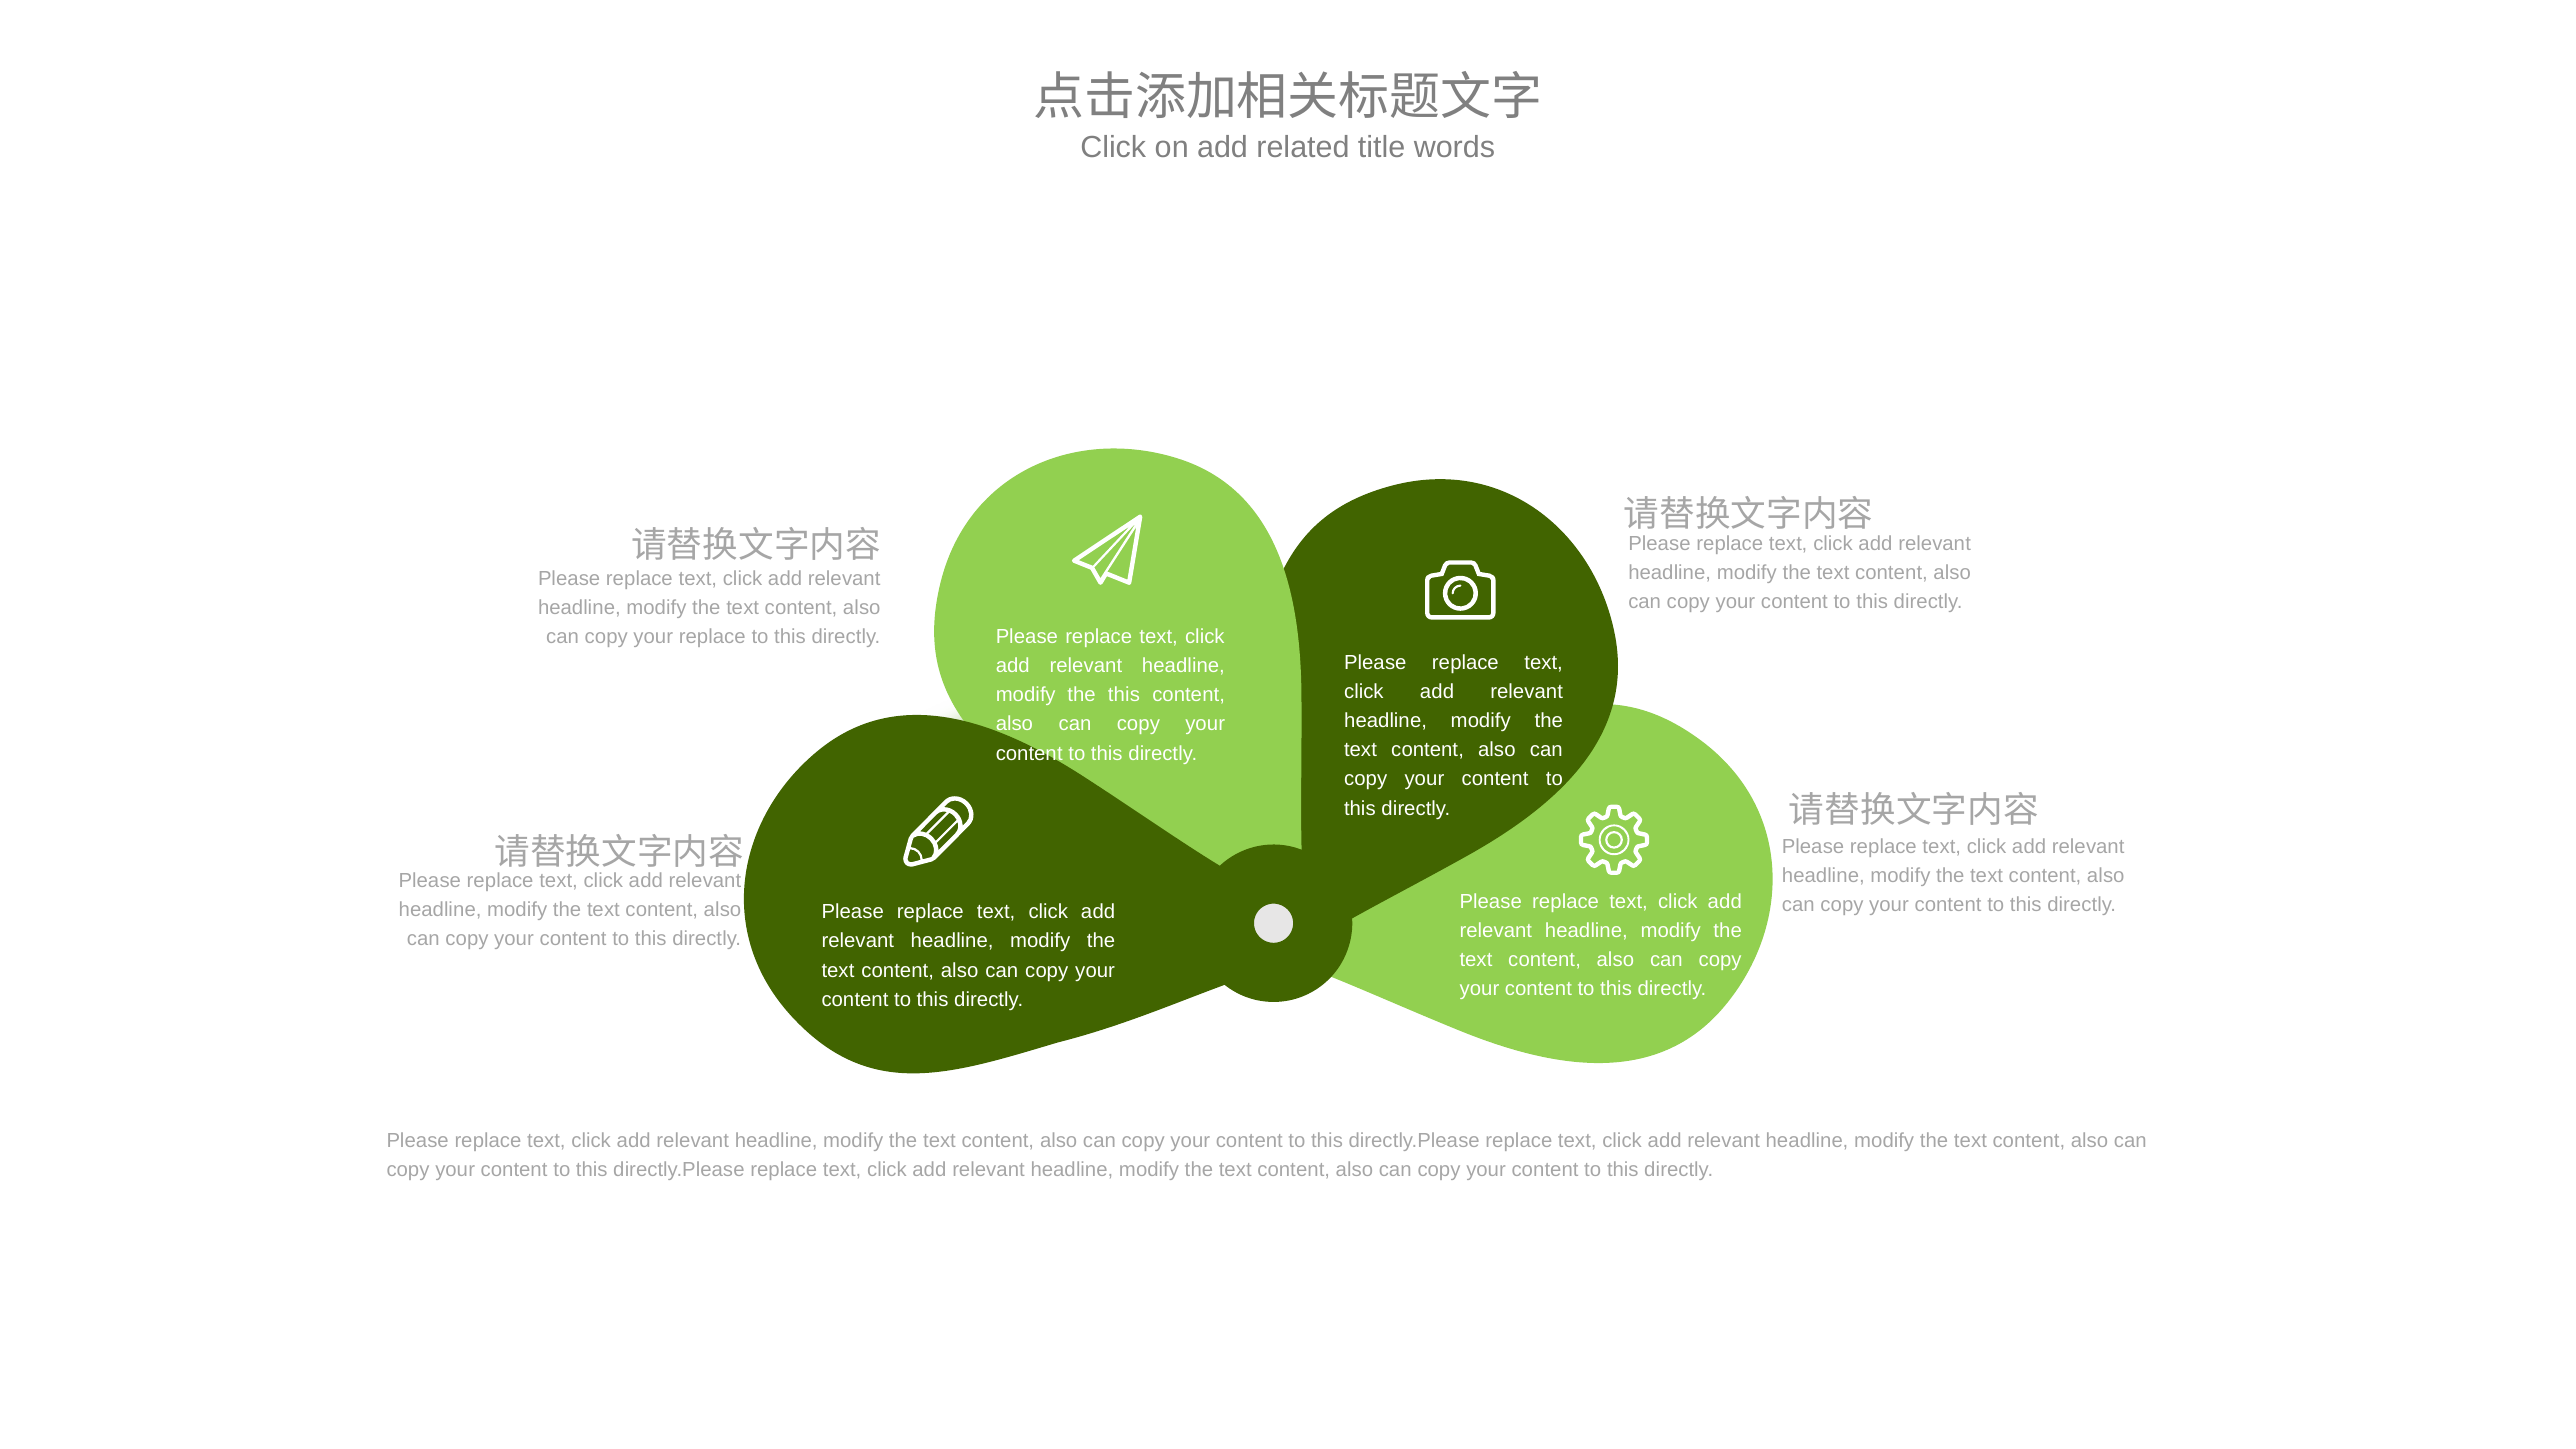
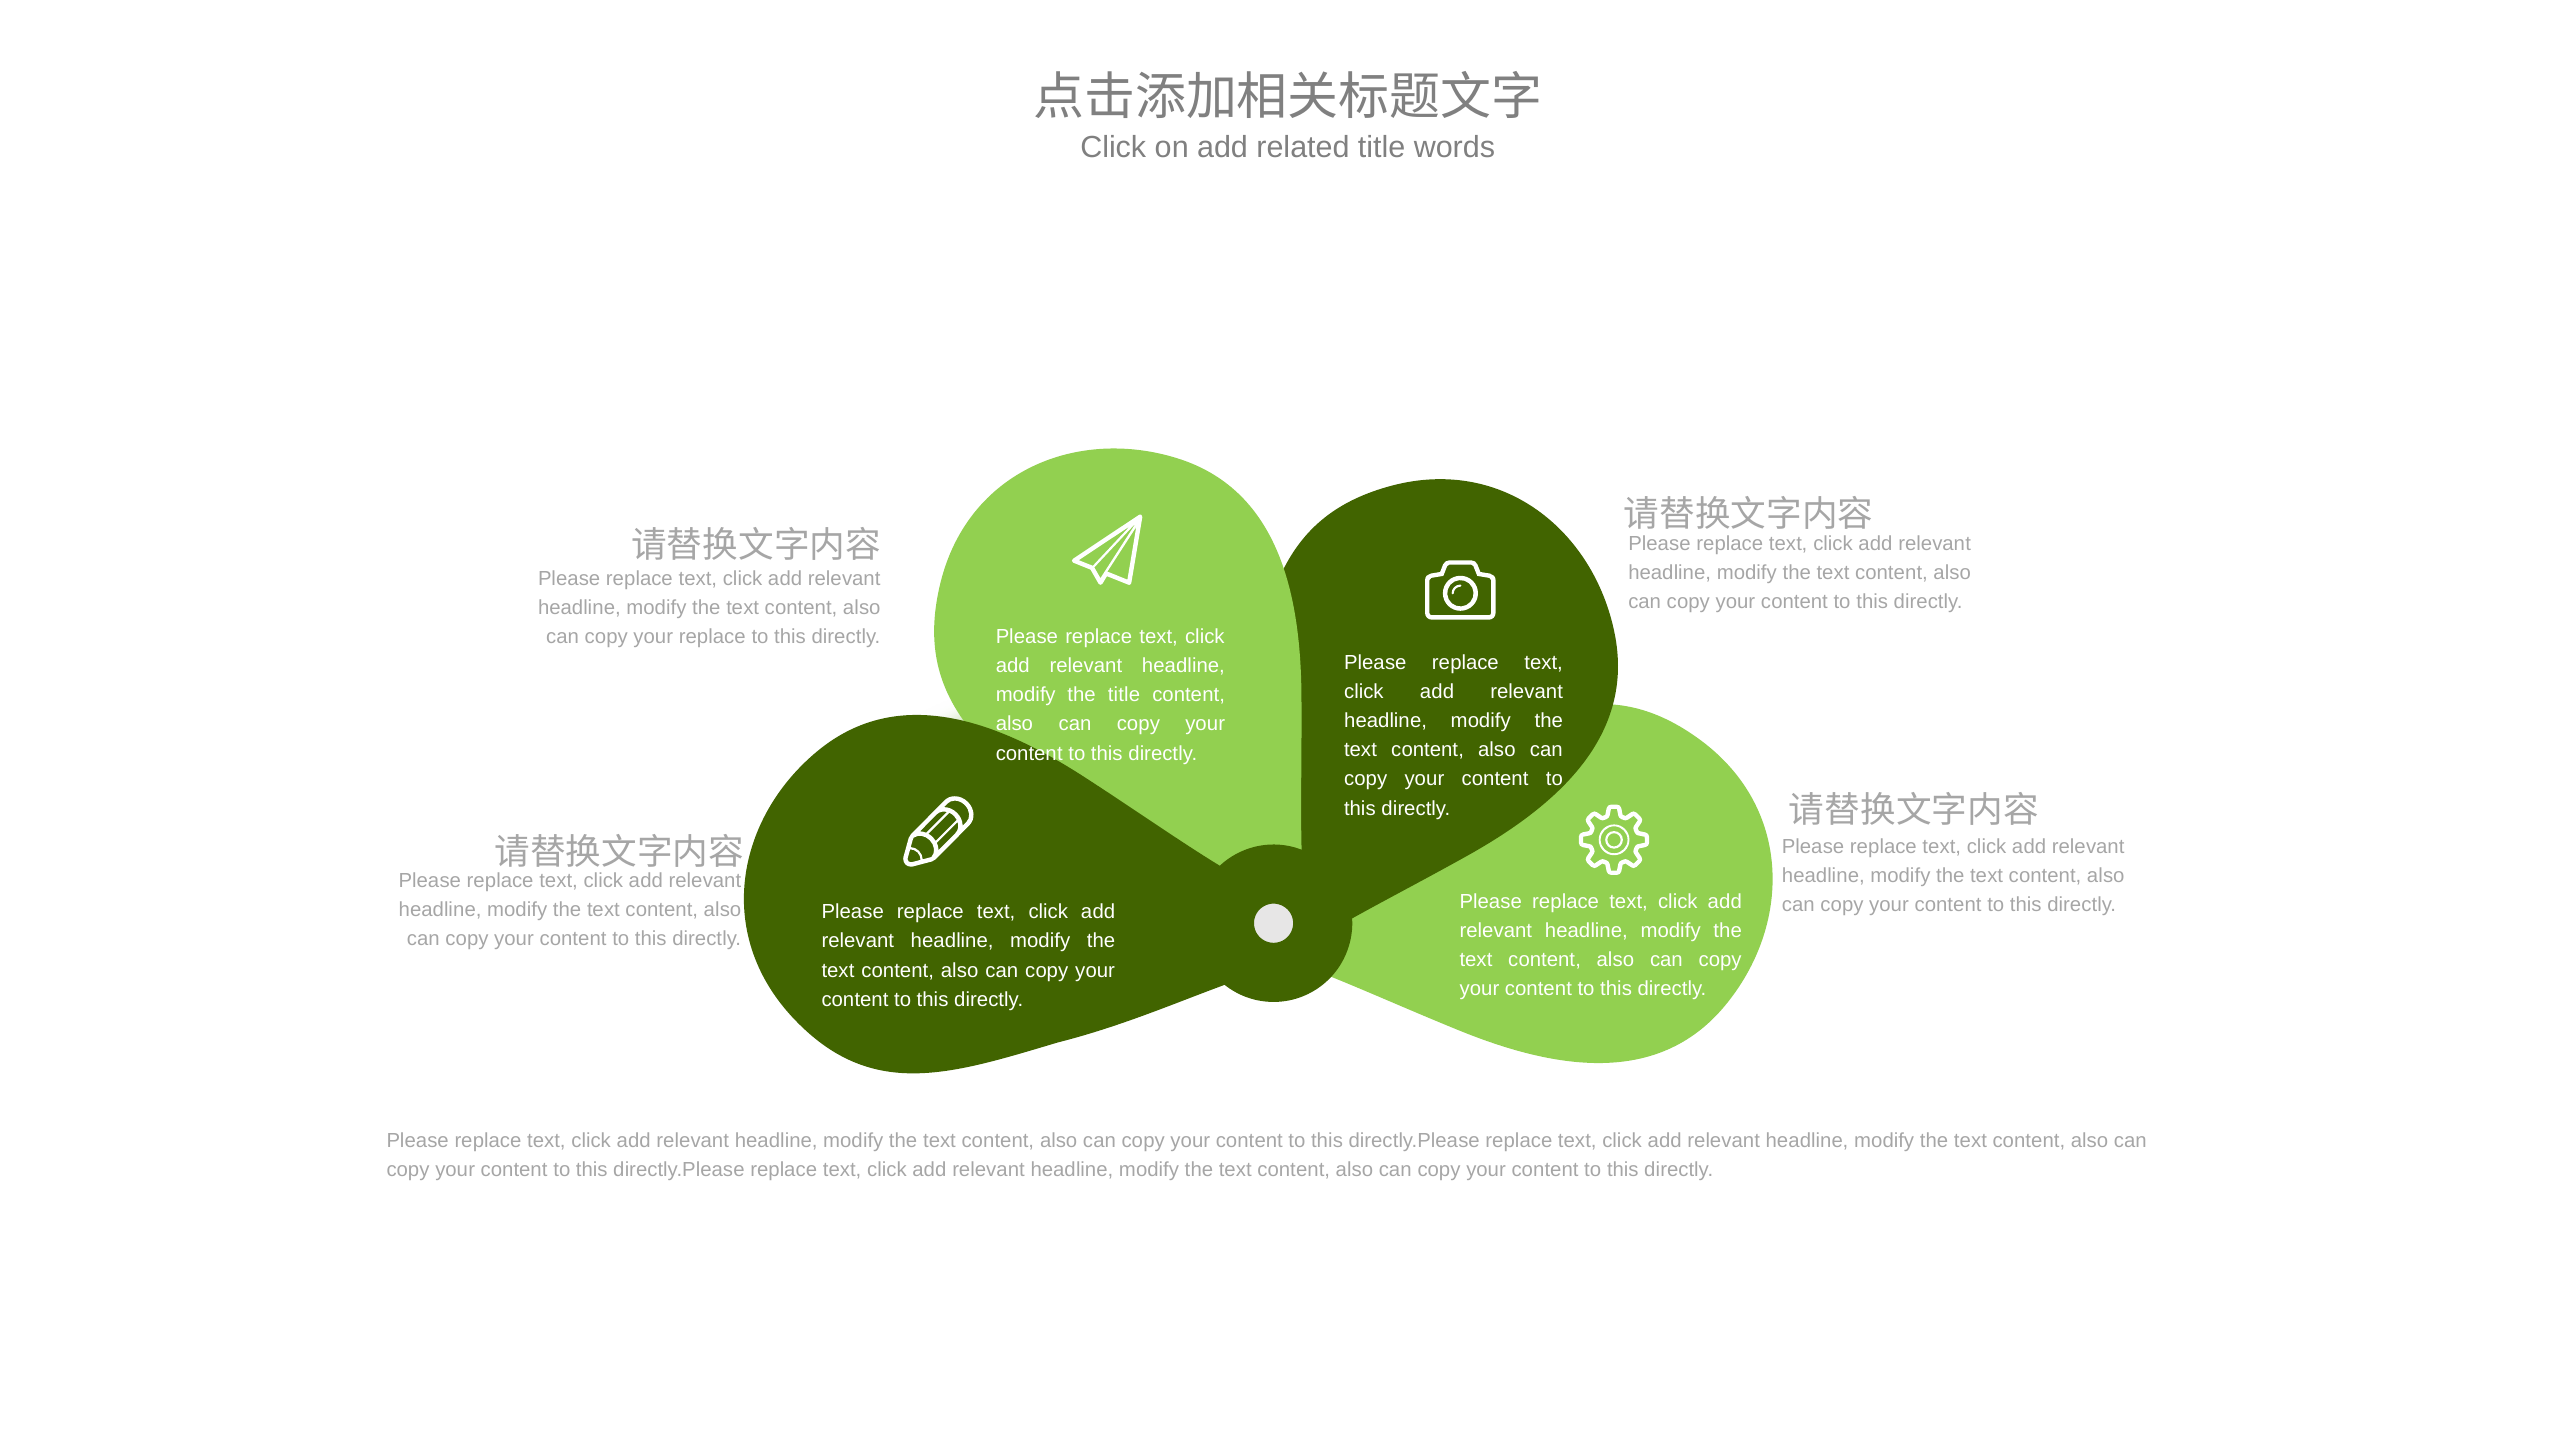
the this: this -> title
